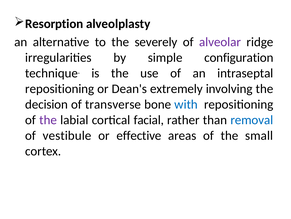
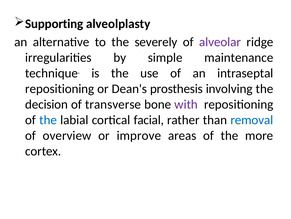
Resorption: Resorption -> Supporting
configuration: configuration -> maintenance
extremely: extremely -> prosthesis
with colour: blue -> purple
the at (48, 120) colour: purple -> blue
vestibule: vestibule -> overview
effective: effective -> improve
small: small -> more
